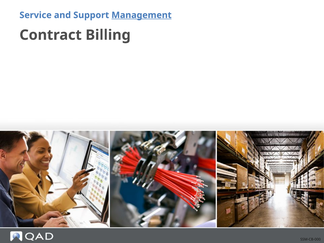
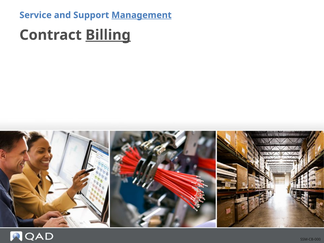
Billing underline: none -> present
